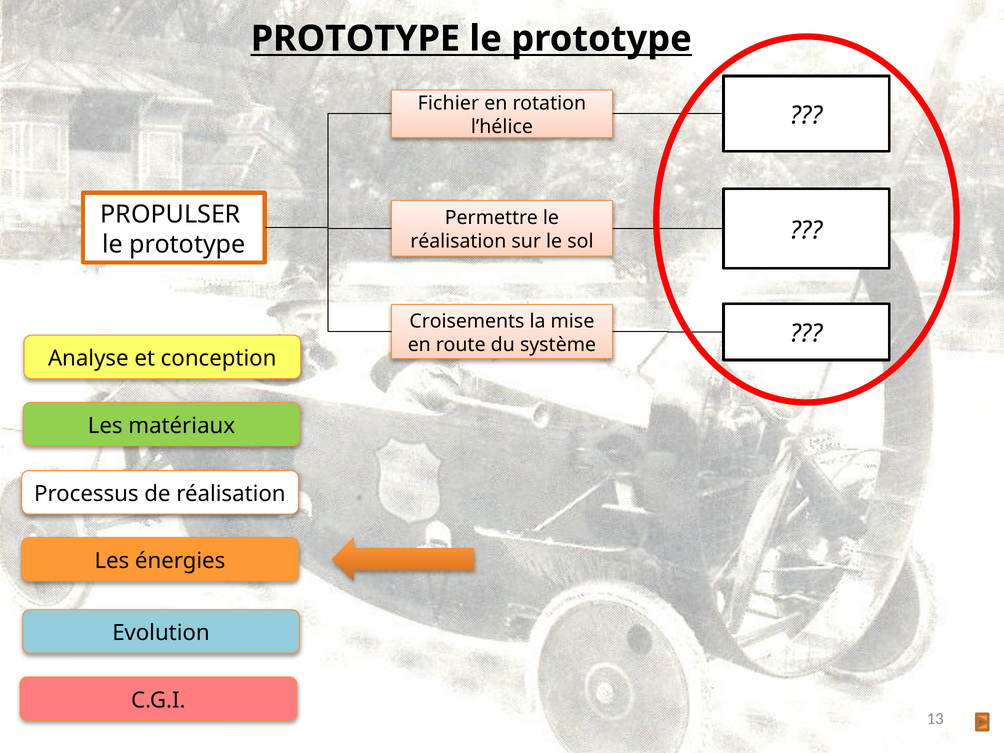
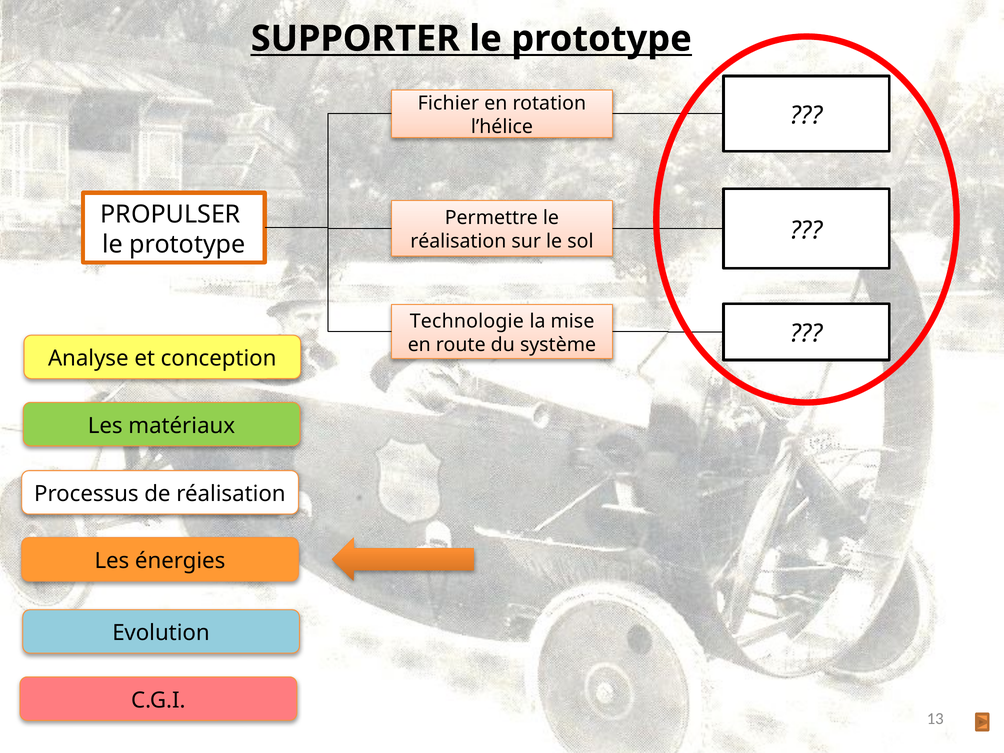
PROTOTYPE at (355, 39): PROTOTYPE -> SUPPORTER
Croisements: Croisements -> Technologie
